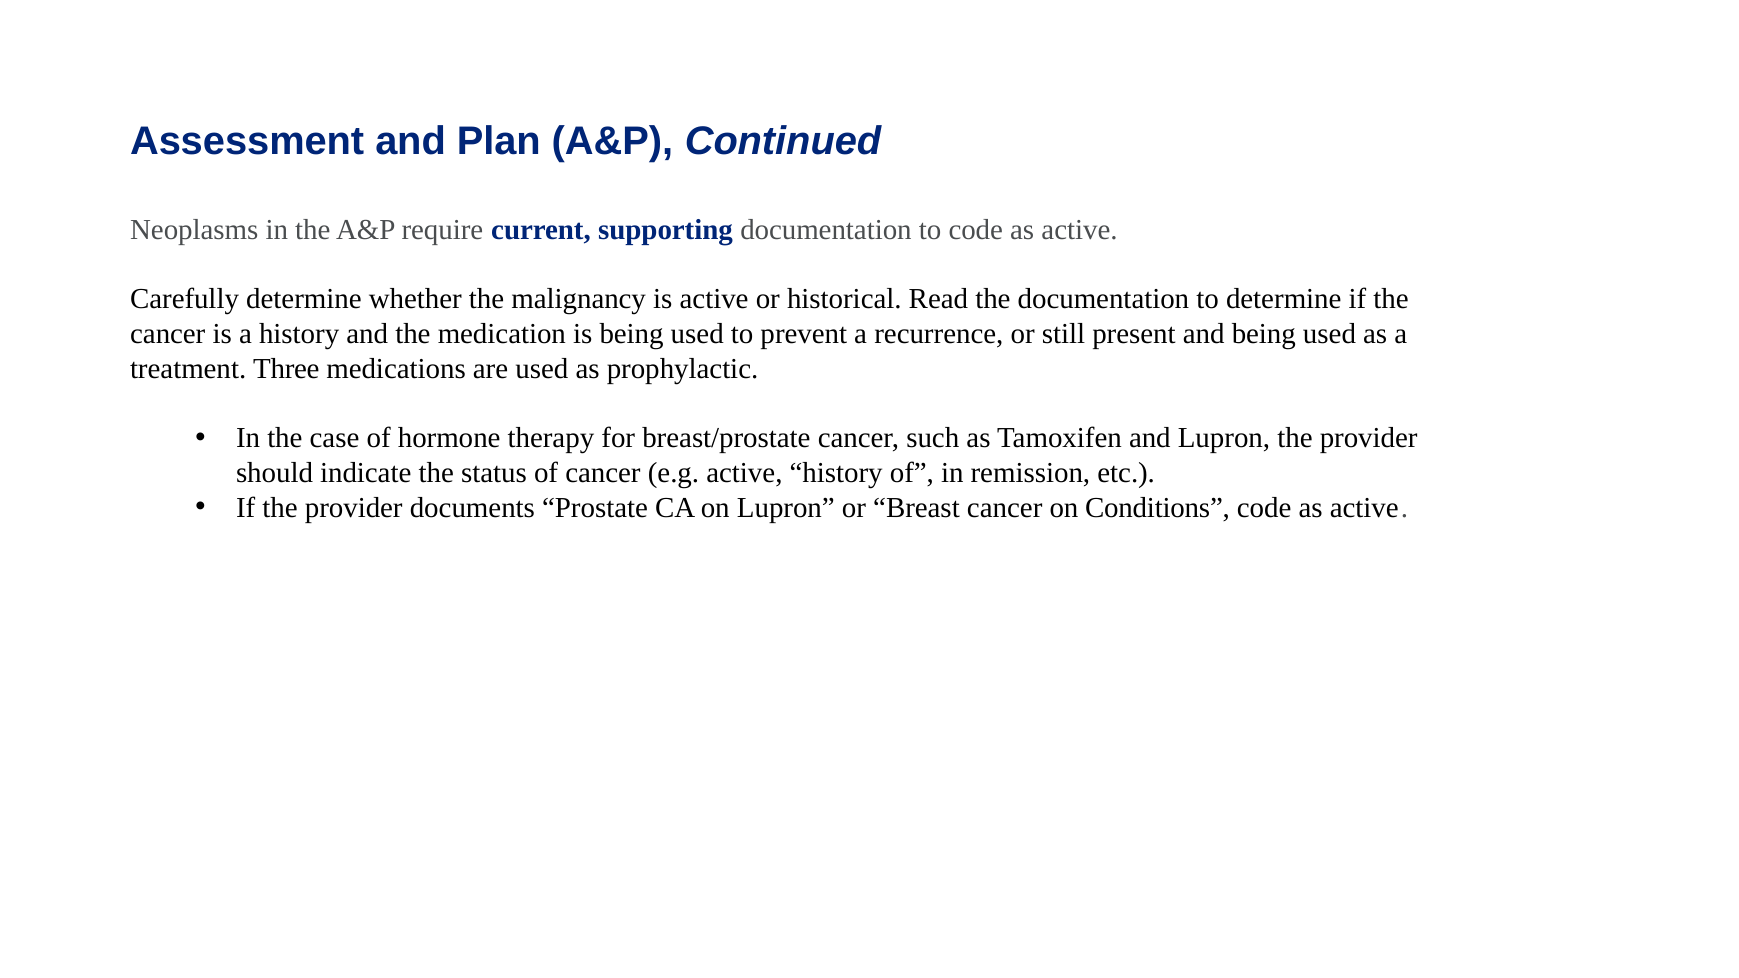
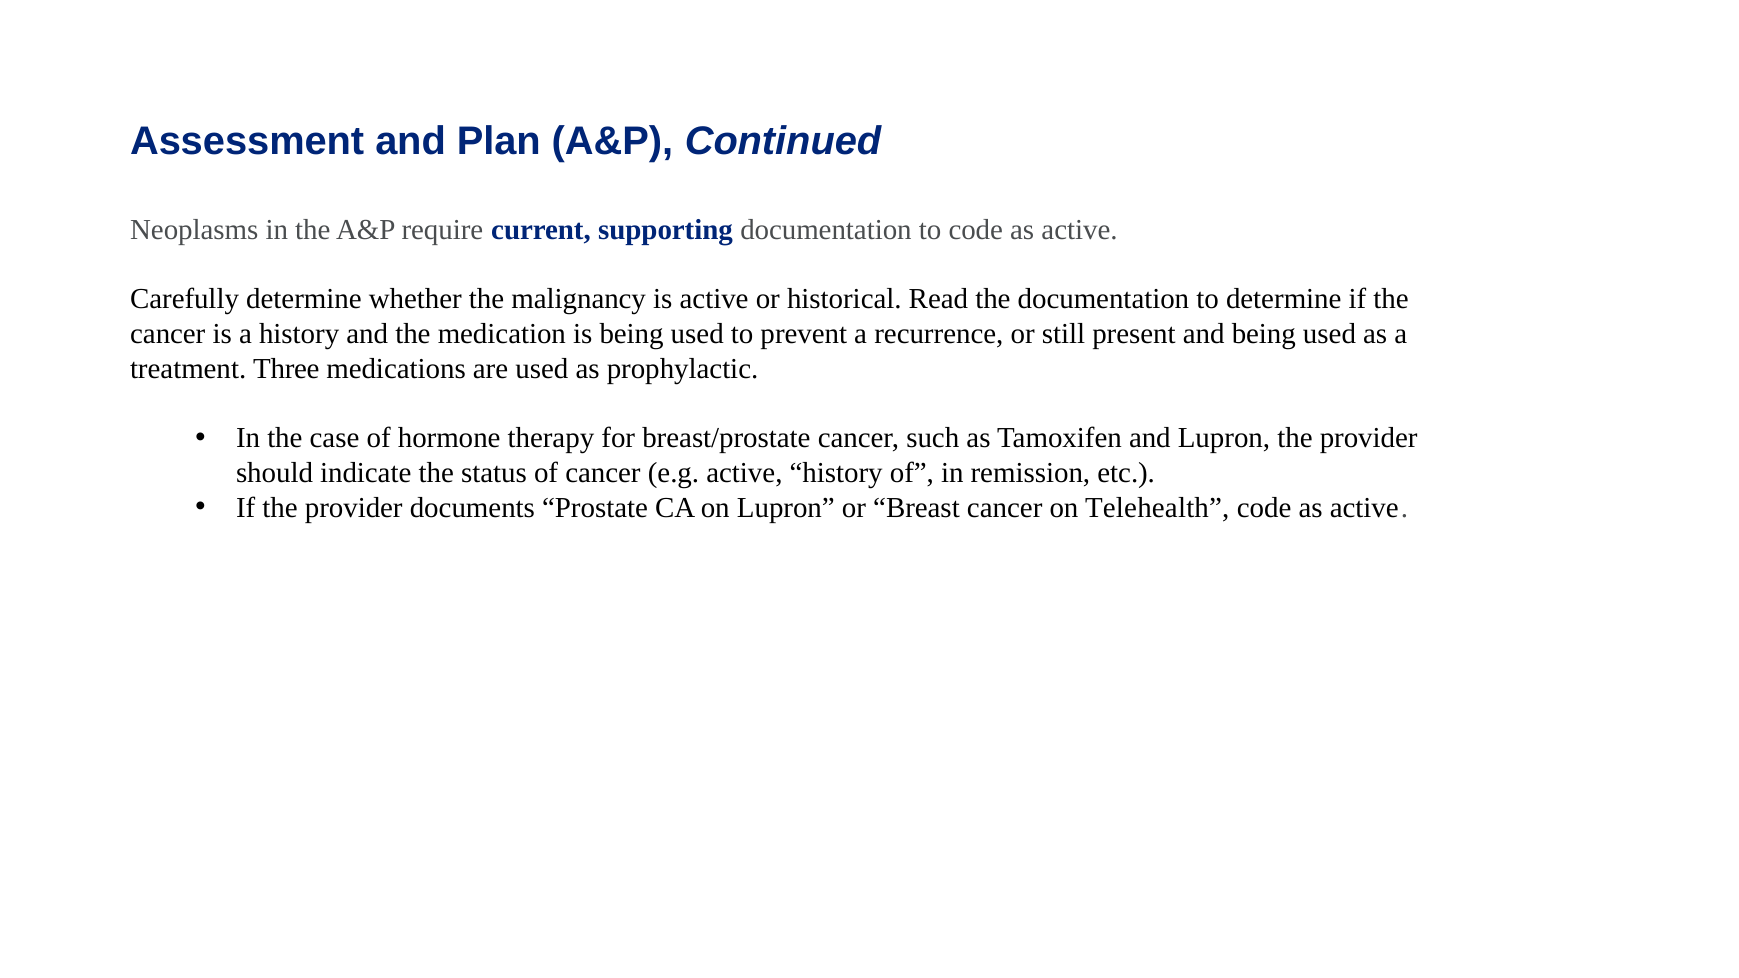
Conditions: Conditions -> Telehealth
